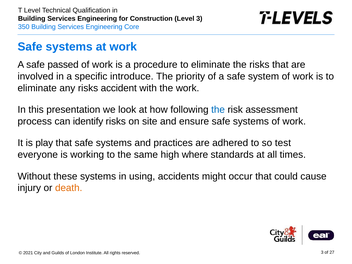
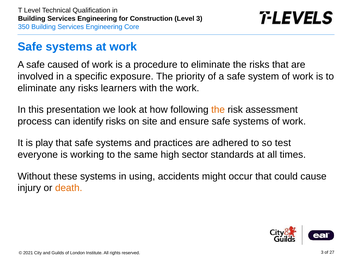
passed: passed -> caused
introduce: introduce -> exposure
accident: accident -> learners
the at (218, 110) colour: blue -> orange
where: where -> sector
